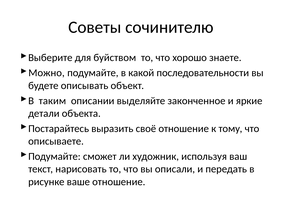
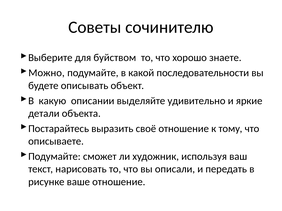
таким: таким -> какую
законченное: законченное -> удивительно
